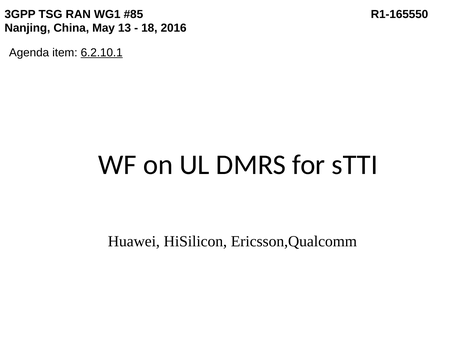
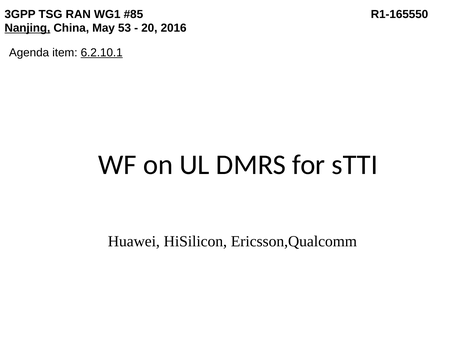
Nanjing underline: none -> present
13: 13 -> 53
18: 18 -> 20
